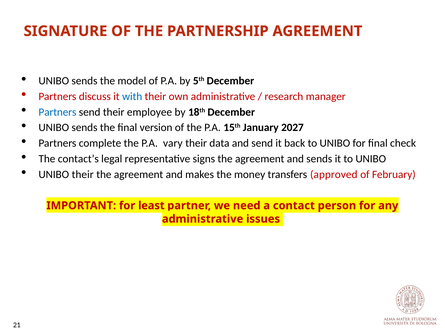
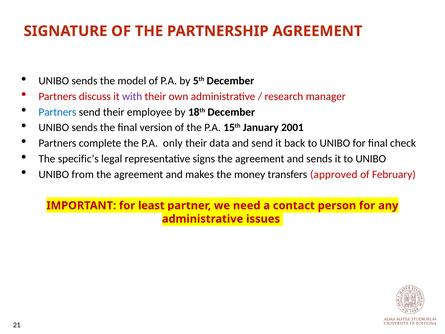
with colour: blue -> purple
2027: 2027 -> 2001
vary: vary -> only
contact’s: contact’s -> specific’s
UNIBO their: their -> from
